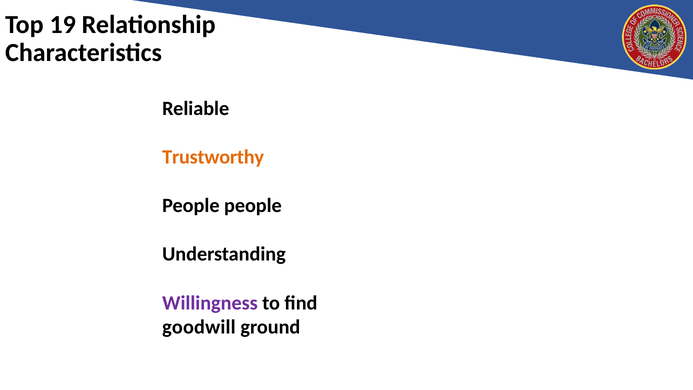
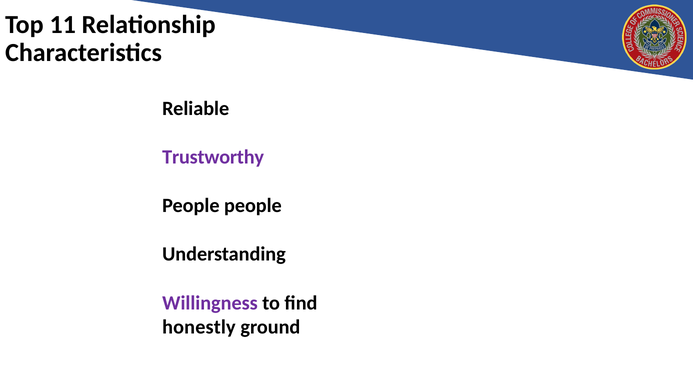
19: 19 -> 11
Trustworthy colour: orange -> purple
goodwill: goodwill -> honestly
